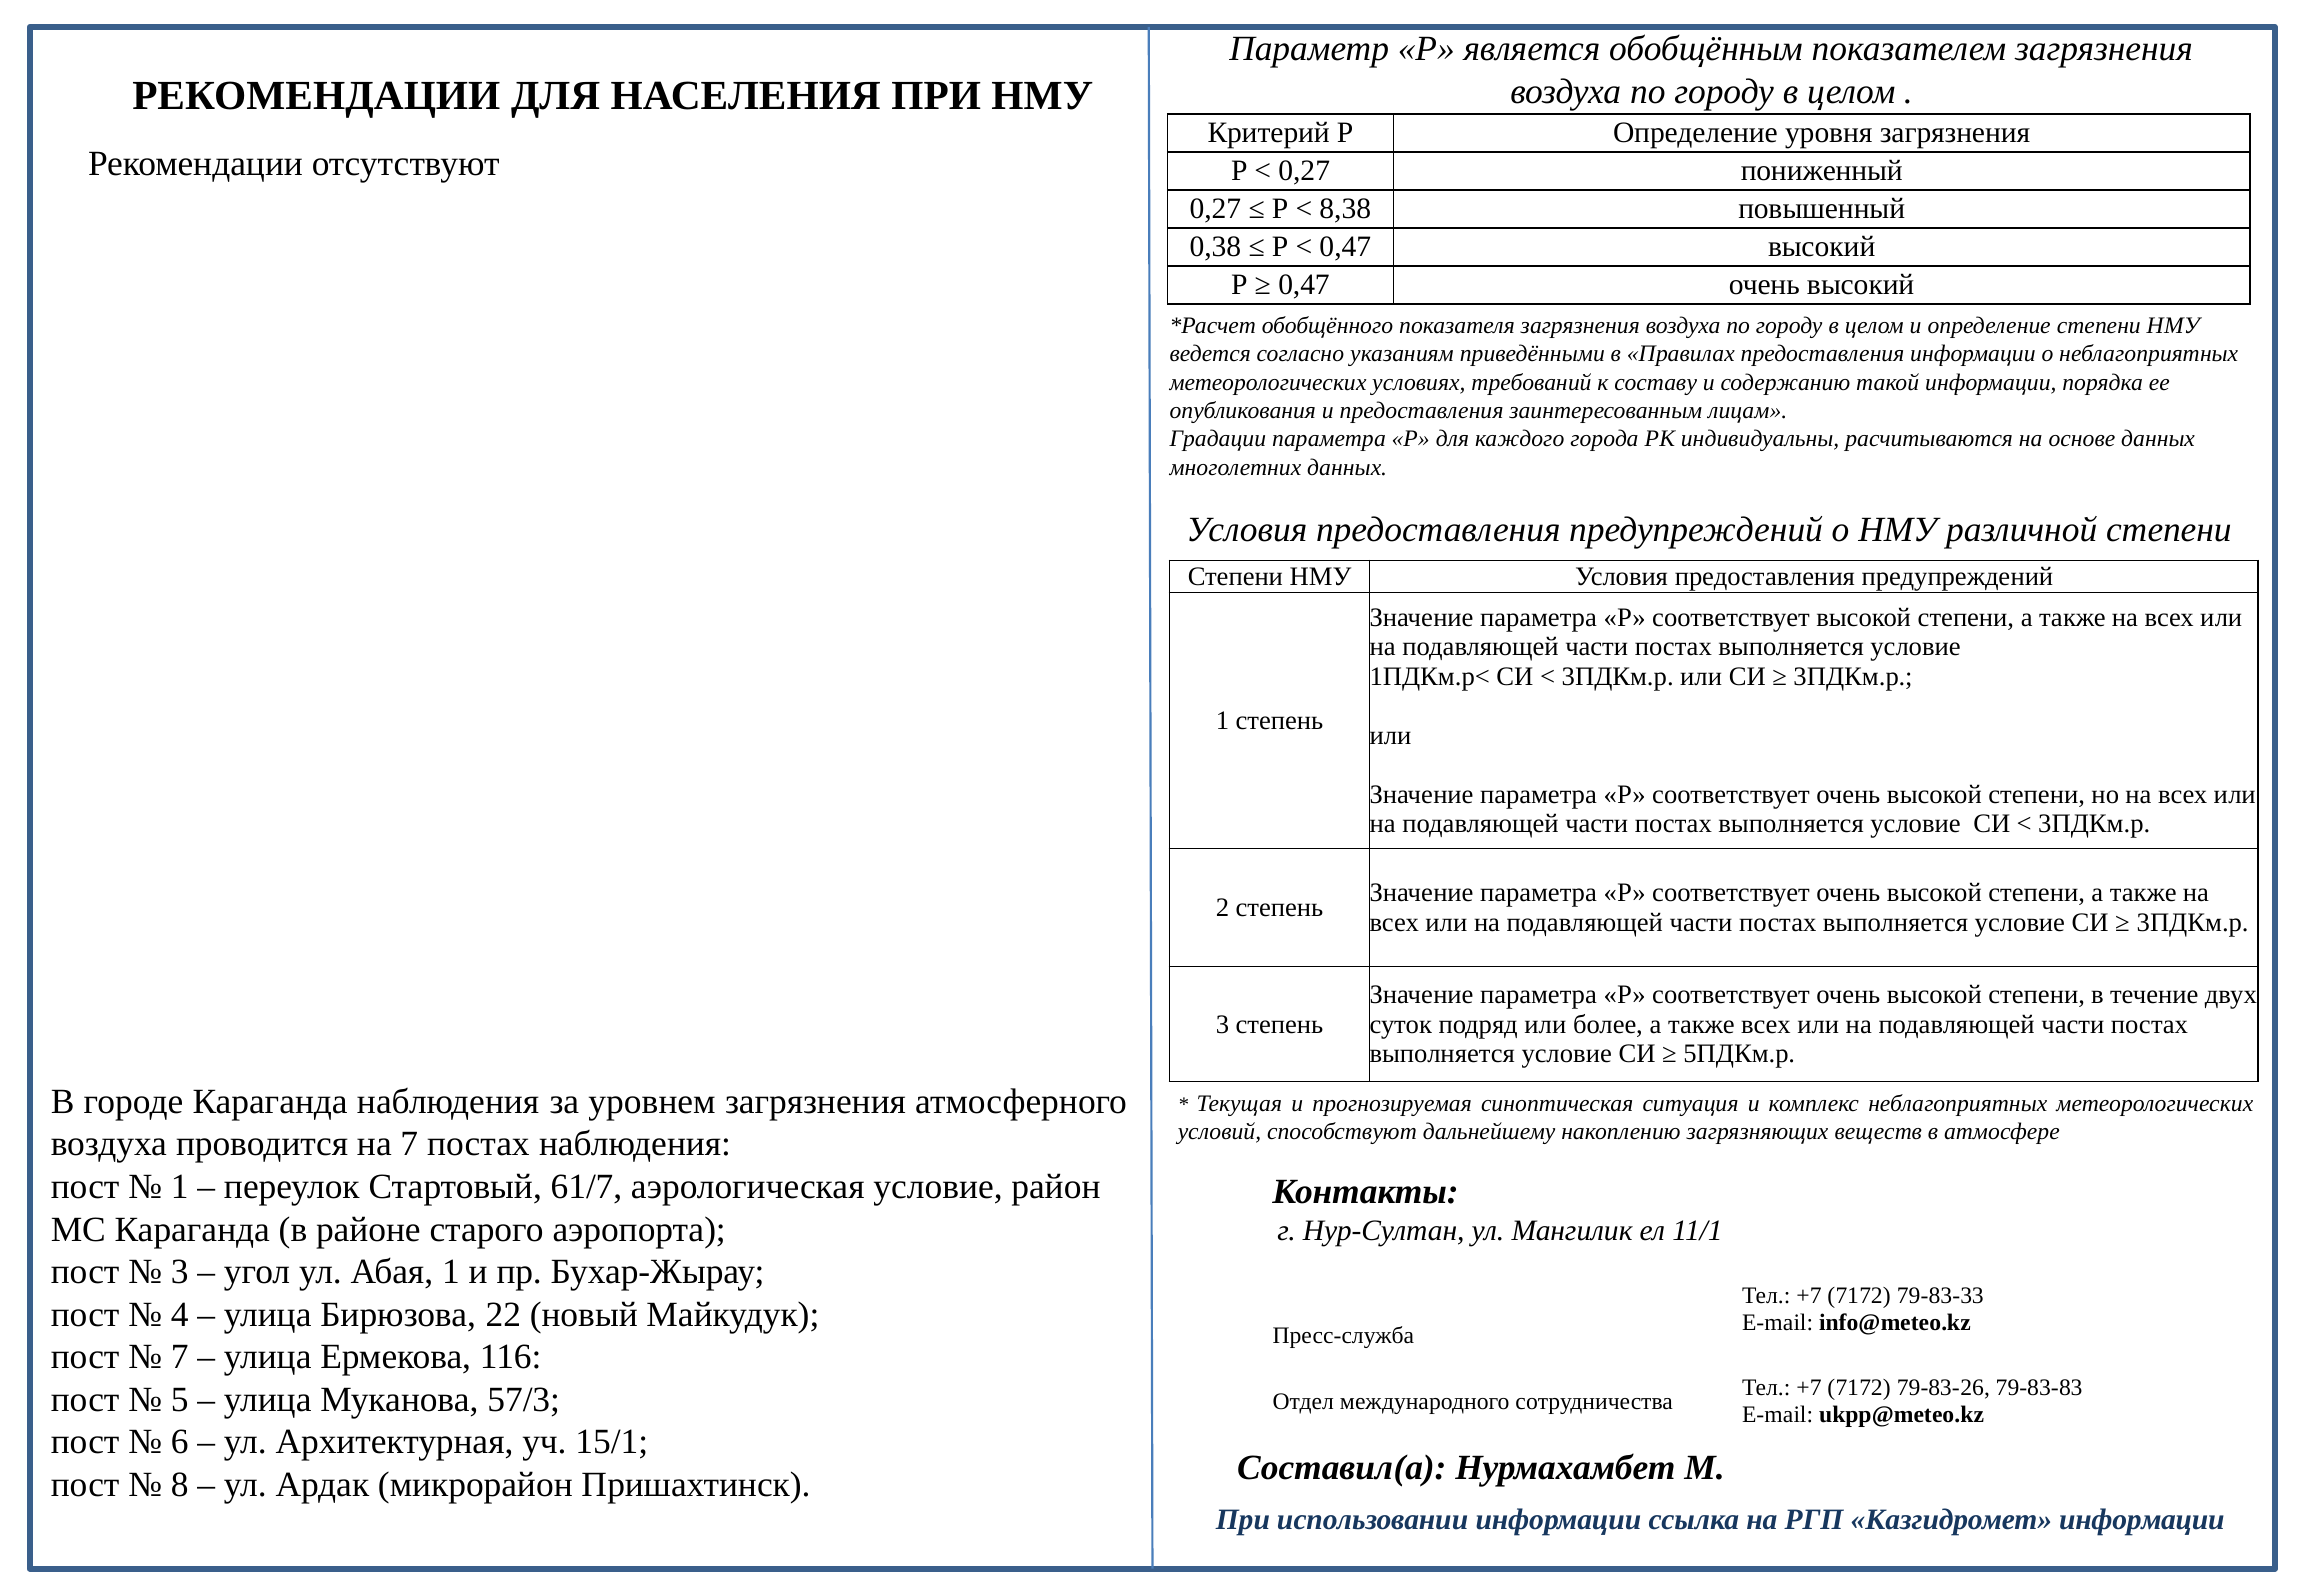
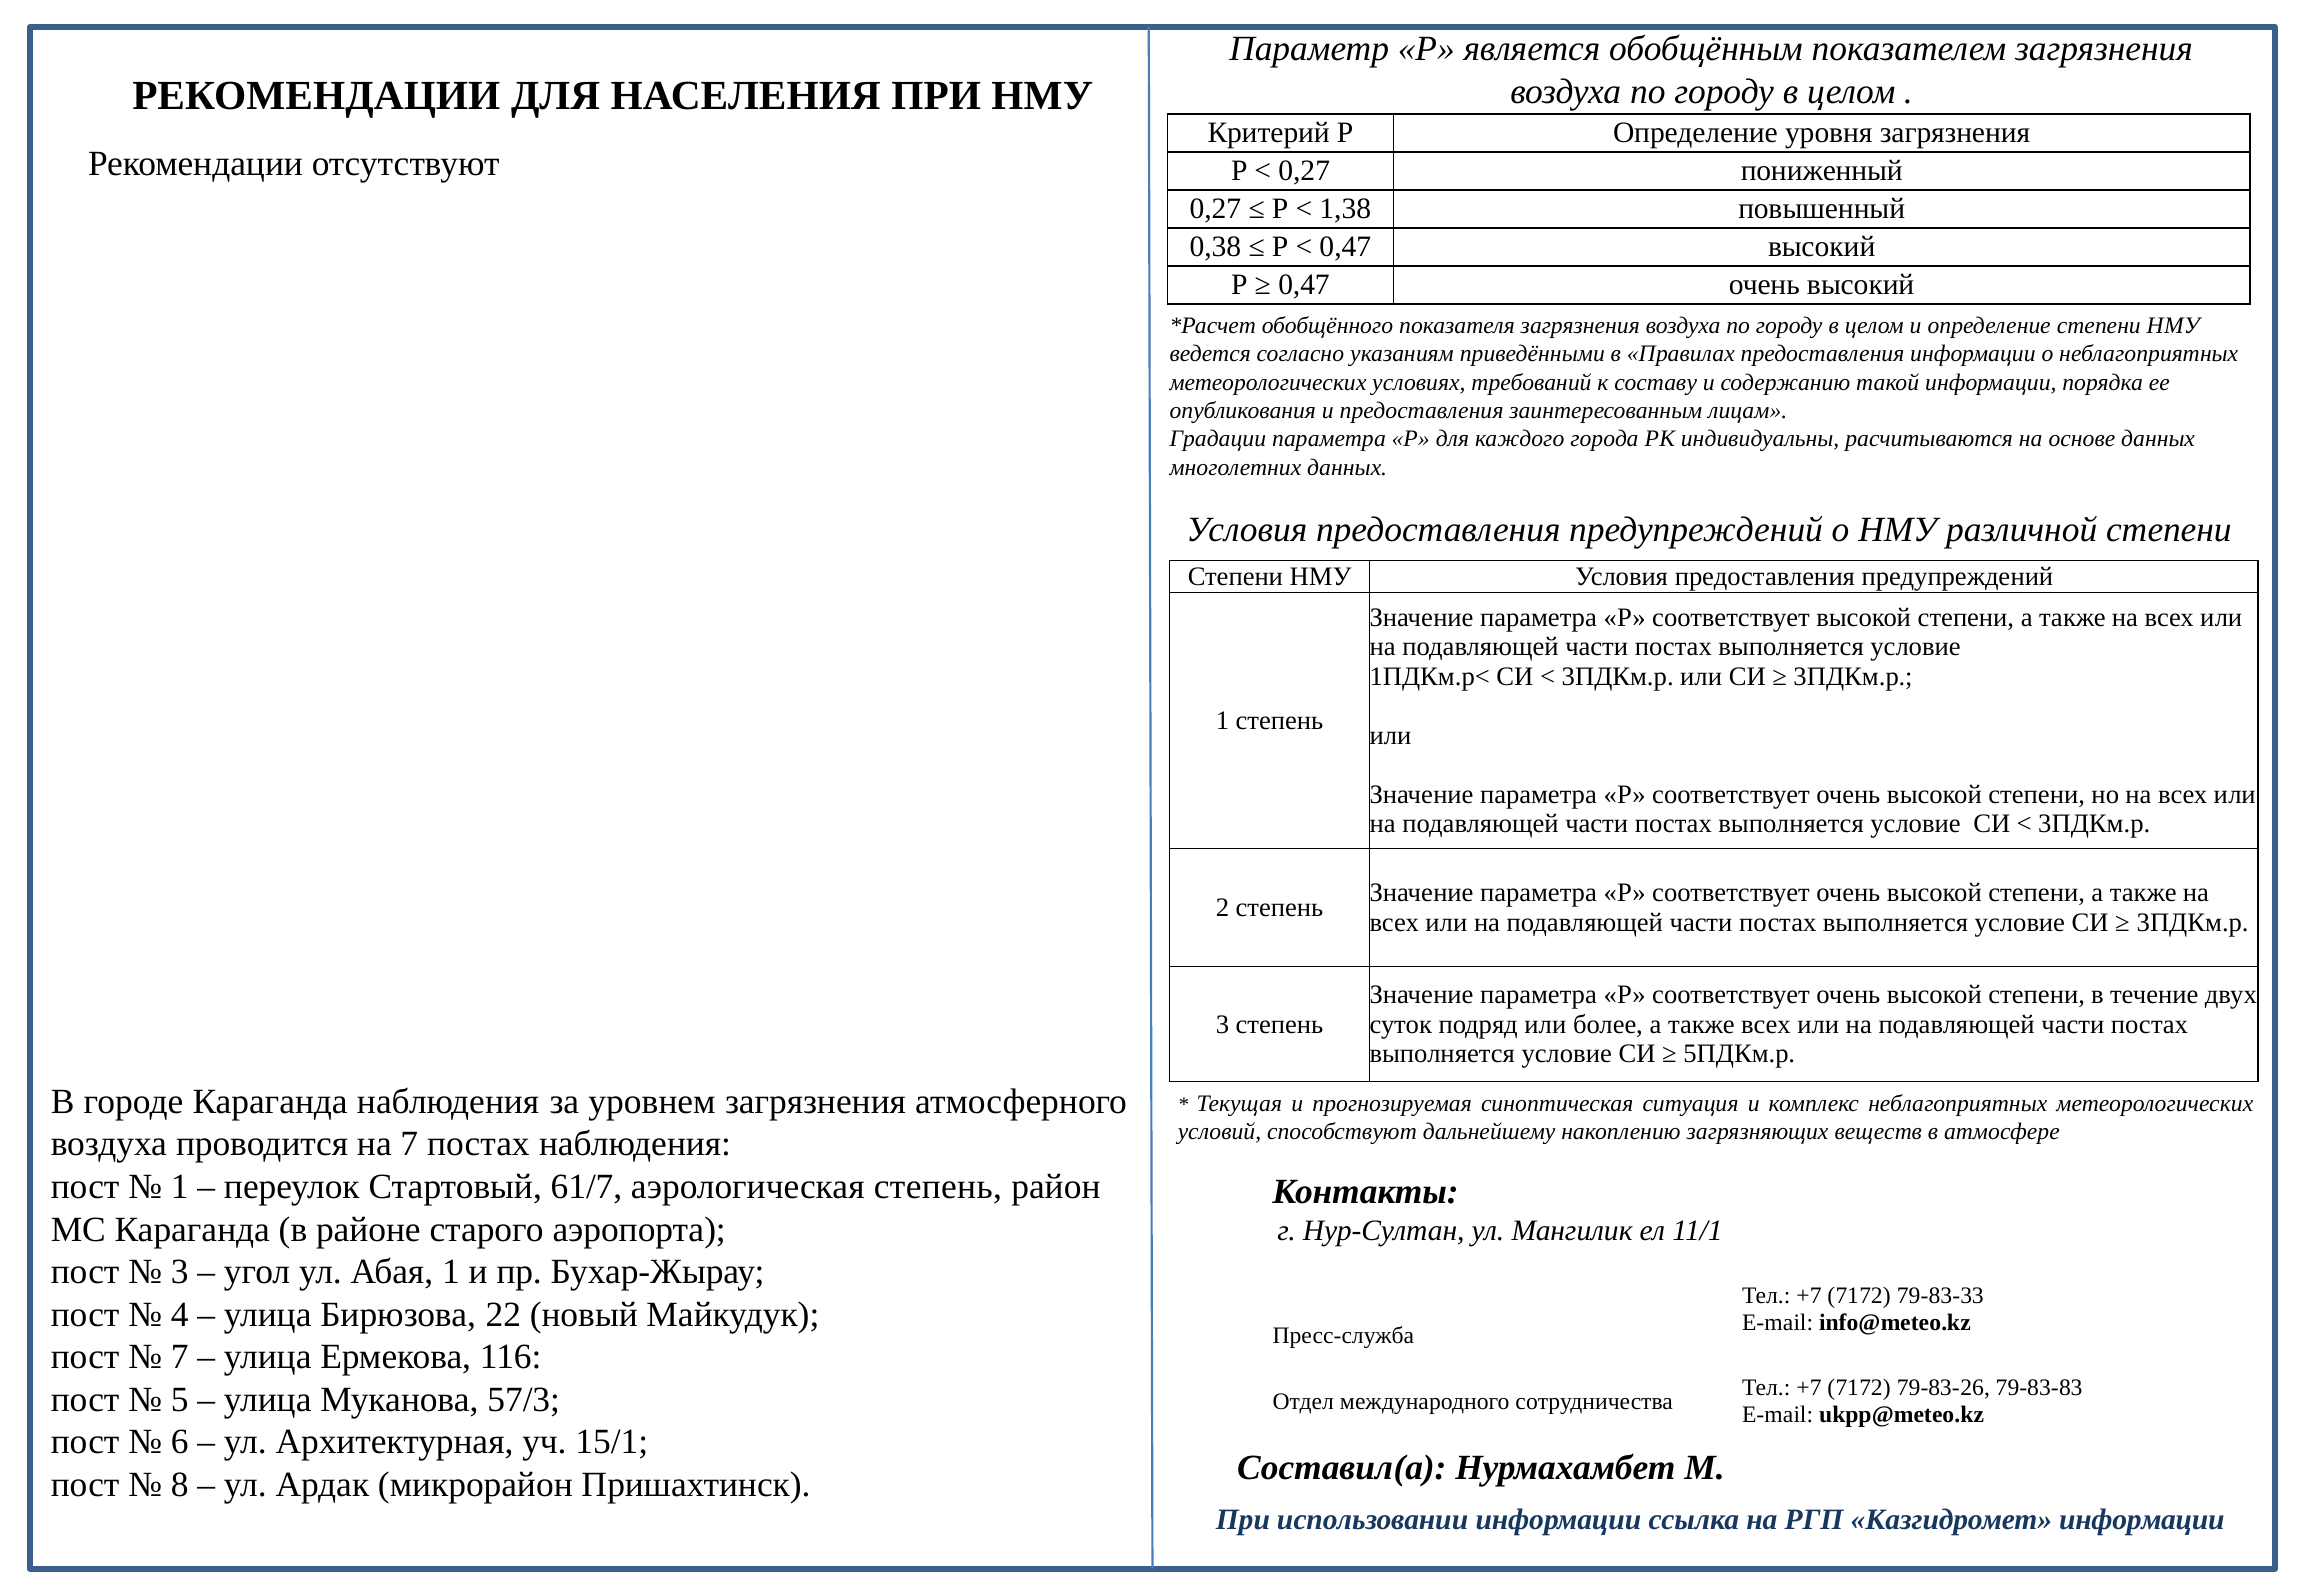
8,38: 8,38 -> 1,38
аэрологическая условие: условие -> степень
